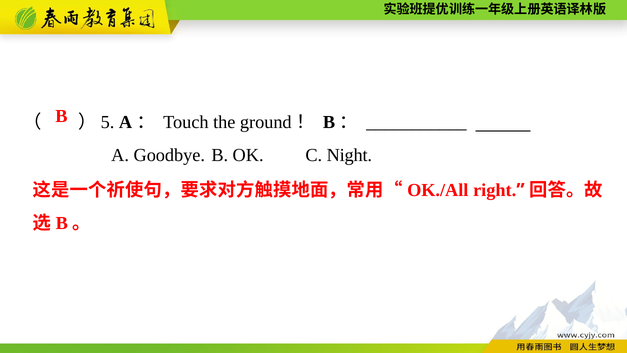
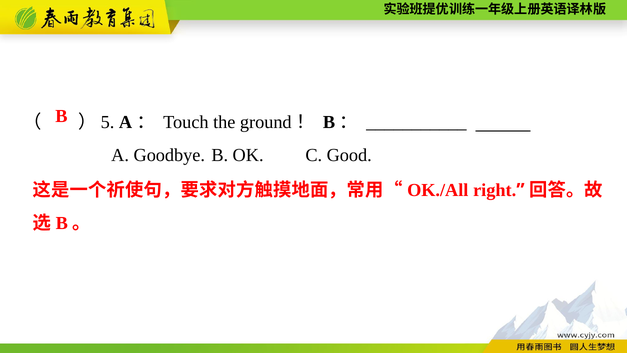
Night: Night -> Good
